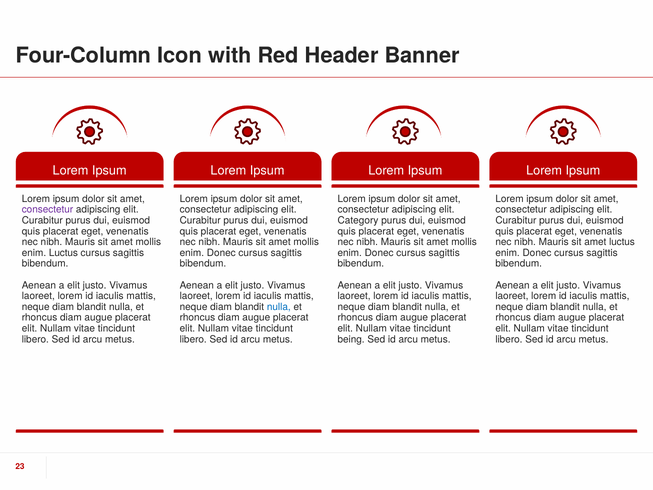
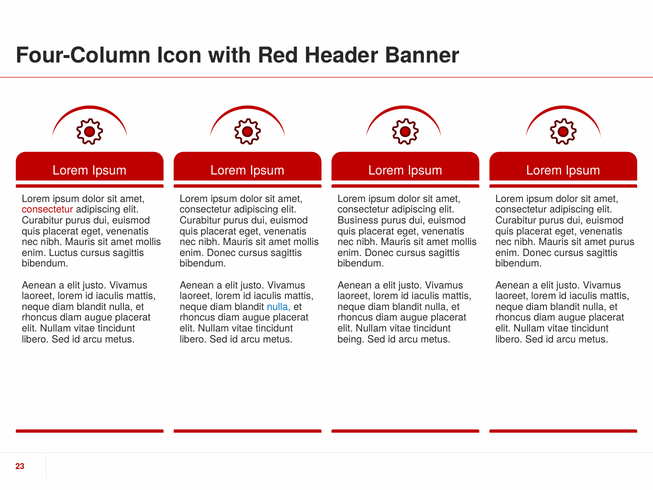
consectetur at (47, 210) colour: purple -> red
Category: Category -> Business
amet luctus: luctus -> purus
